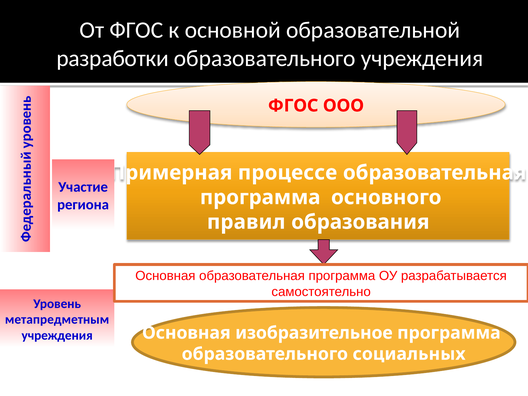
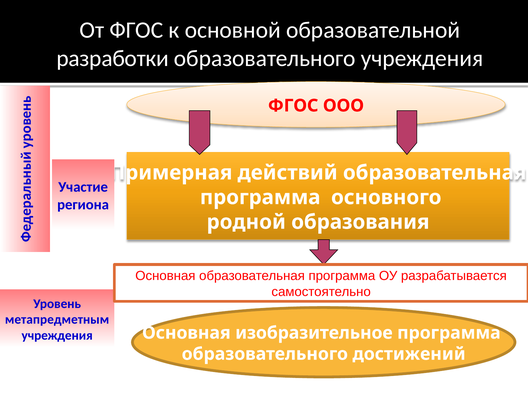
процессе: процессе -> действий
правил: правил -> родной
социальных: социальных -> достижений
